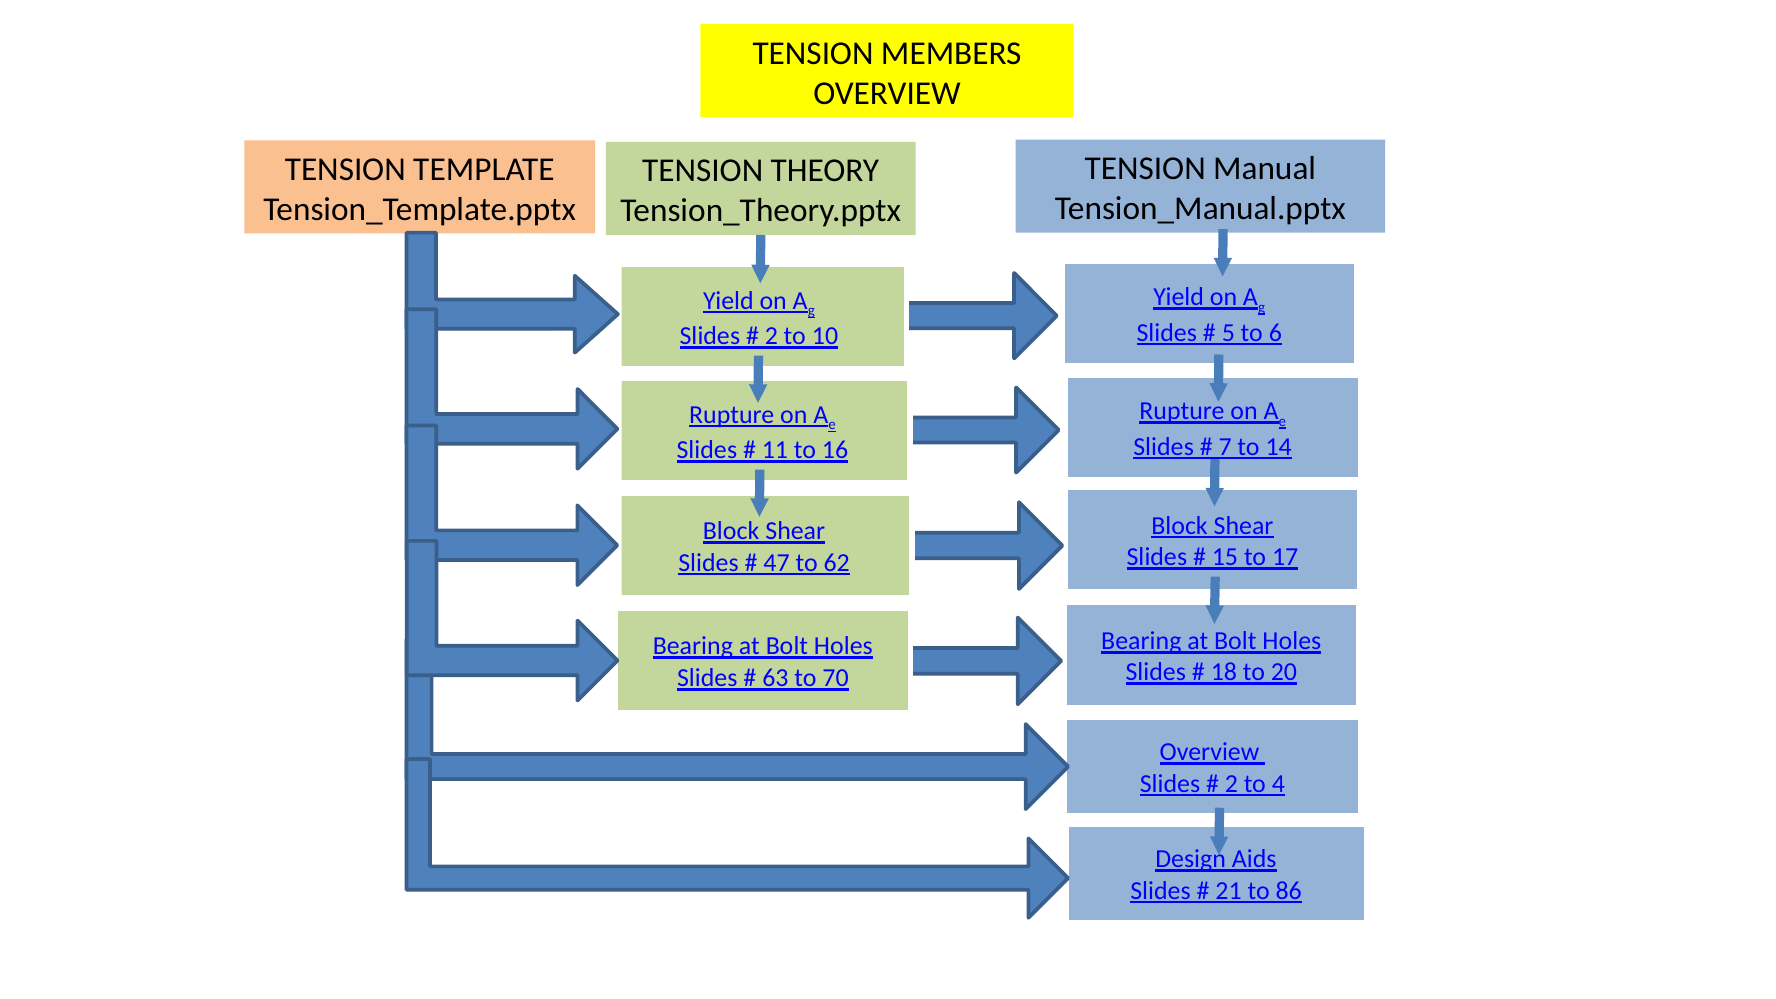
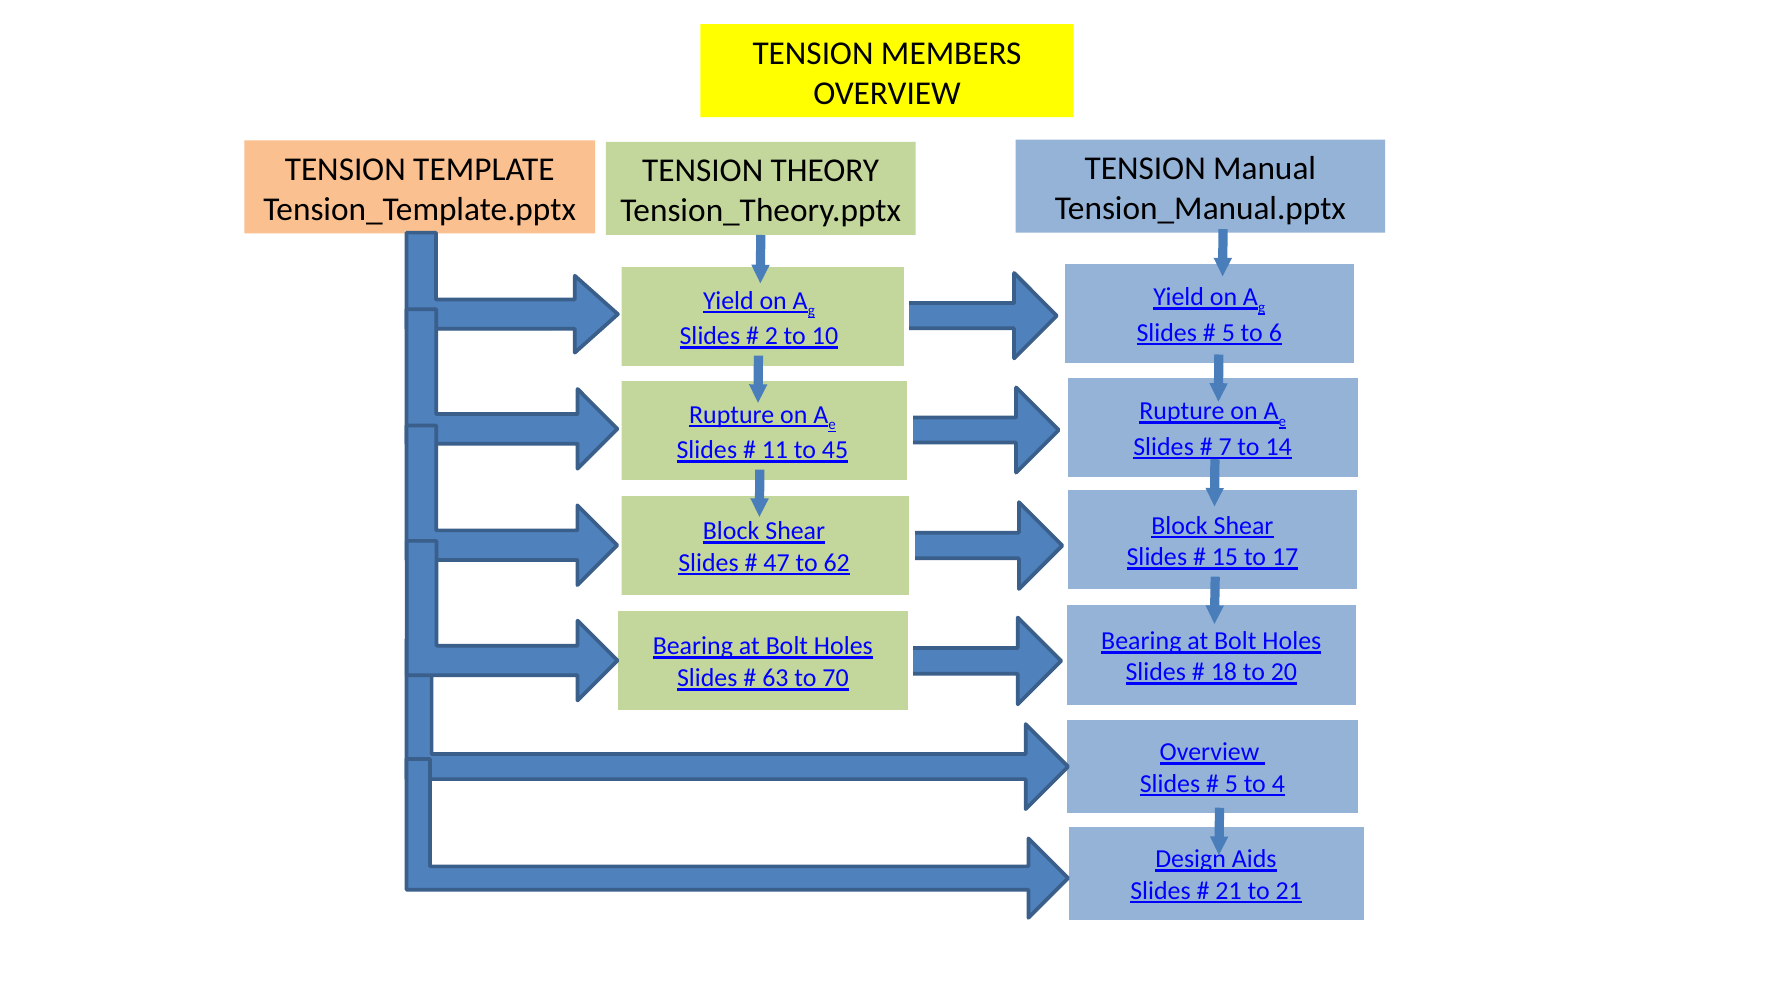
16: 16 -> 45
2 at (1232, 784): 2 -> 5
to 86: 86 -> 21
